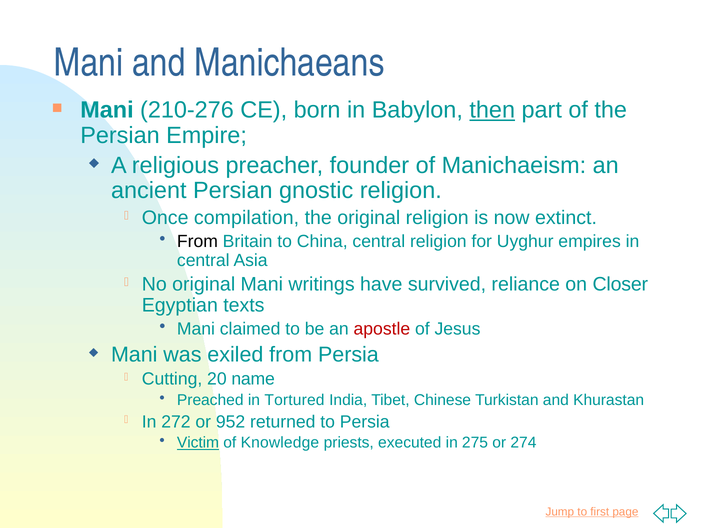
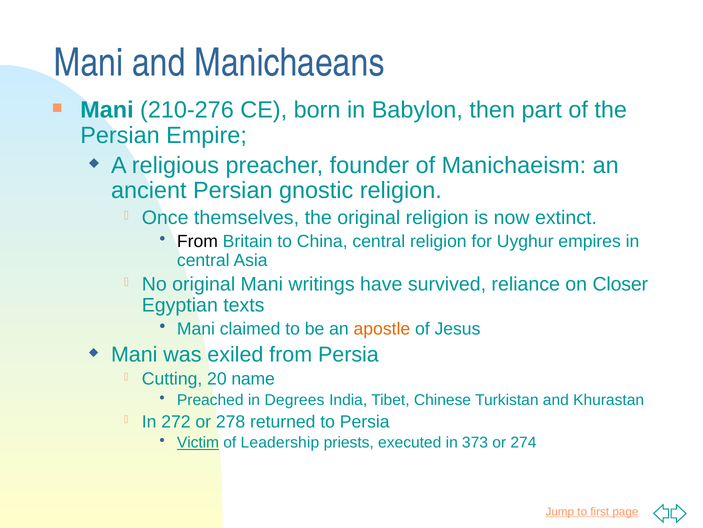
then underline: present -> none
compilation: compilation -> themselves
apostle colour: red -> orange
Tortured: Tortured -> Degrees
952: 952 -> 278
Knowledge: Knowledge -> Leadership
275: 275 -> 373
